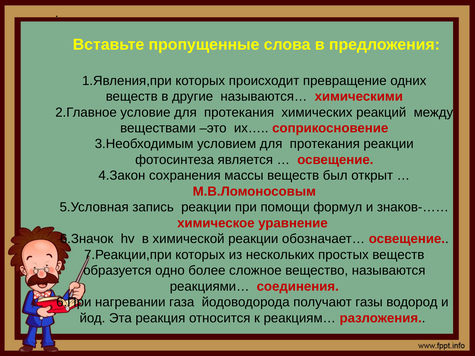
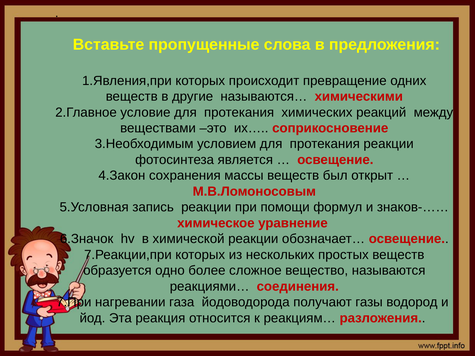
6.При: 6.При -> 7.При
